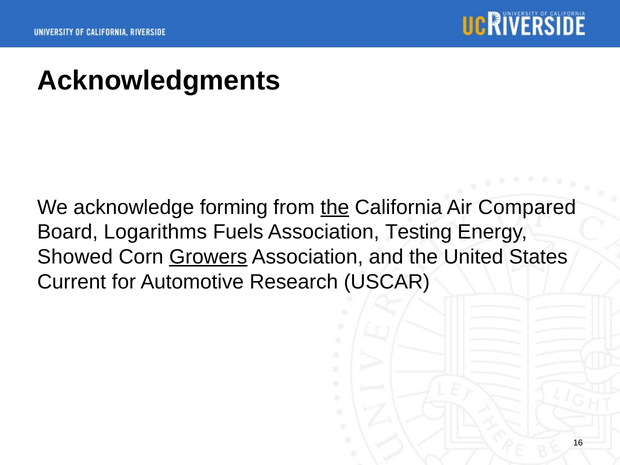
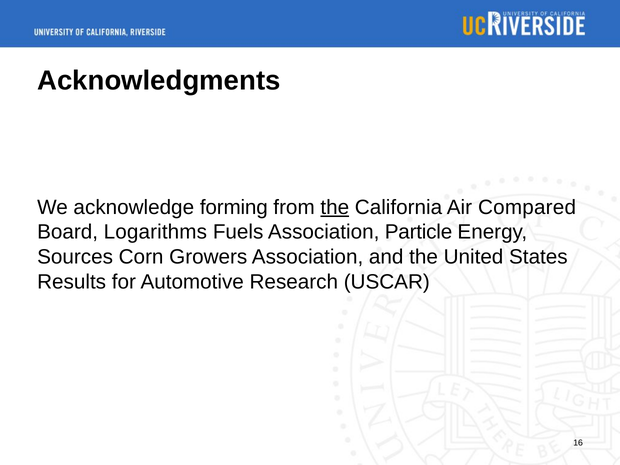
Testing: Testing -> Particle
Showed: Showed -> Sources
Growers underline: present -> none
Current: Current -> Results
